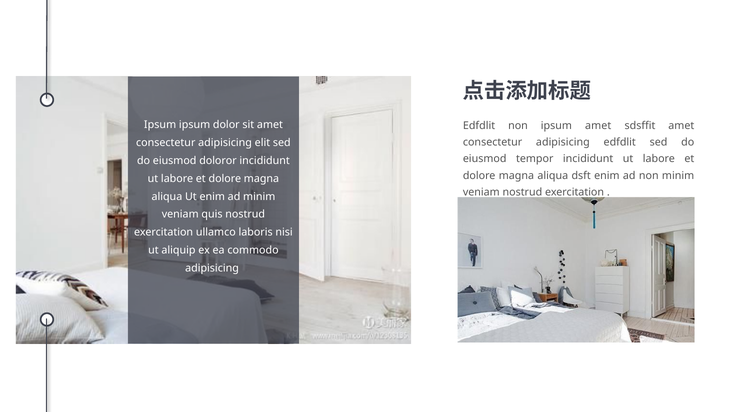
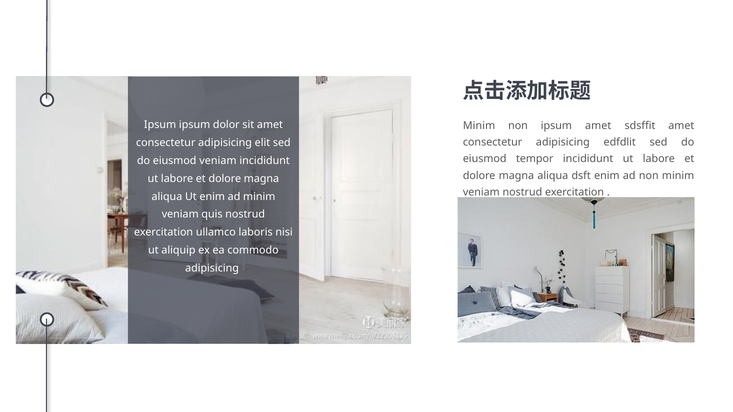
Edfdlit at (479, 126): Edfdlit -> Minim
eiusmod doloror: doloror -> veniam
